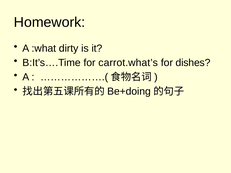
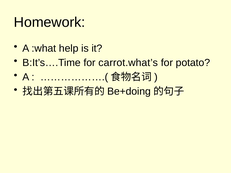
dirty: dirty -> help
dishes: dishes -> potato
